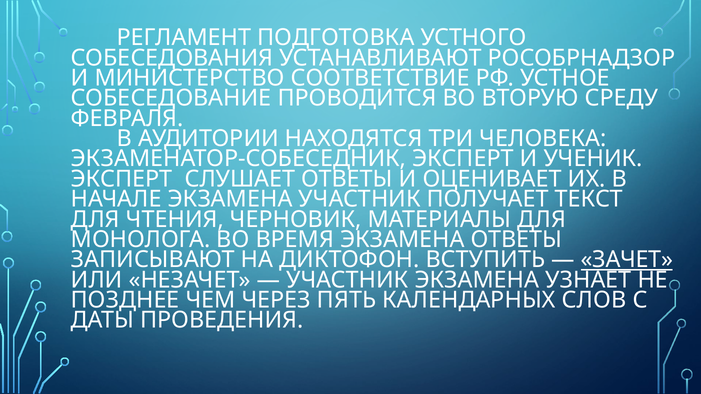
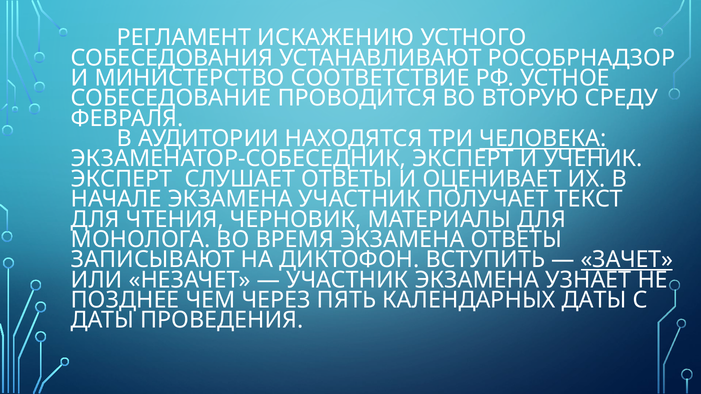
ПОДГОТОВКА: ПОДГОТОВКА -> ИСКАЖЕНИЮ
ЧЕЛОВЕКА underline: none -> present
КАЛЕНДАРНЫХ СЛОВ: СЛОВ -> ДАТЫ
